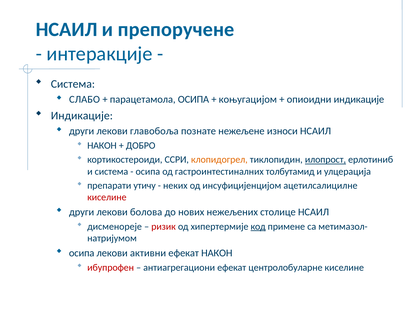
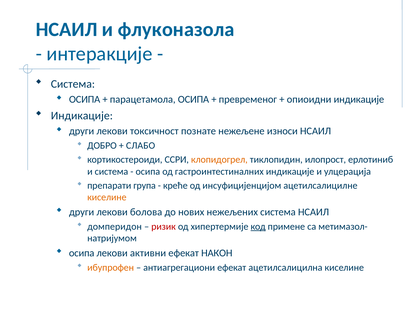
препоручене: препоручене -> флуконазола
СЛАБО at (85, 100): СЛАБО -> ОСИПА
коњугацијом: коњугацијом -> превременог
главобоља: главобоља -> токсичност
НАКОН at (102, 146): НАКОН -> ДОБРО
ДОБРО: ДОБРО -> СЛАБО
илопрост underline: present -> none
гастроинтестиналних толбутамид: толбутамид -> индикације
утичу: утичу -> група
неких: неких -> креће
киселине at (107, 197) colour: red -> orange
нежељених столице: столице -> система
дисменореје: дисменореје -> домперидон
ибупрофен colour: red -> orange
центролобуларне: центролобуларне -> ацетилсалицилна
